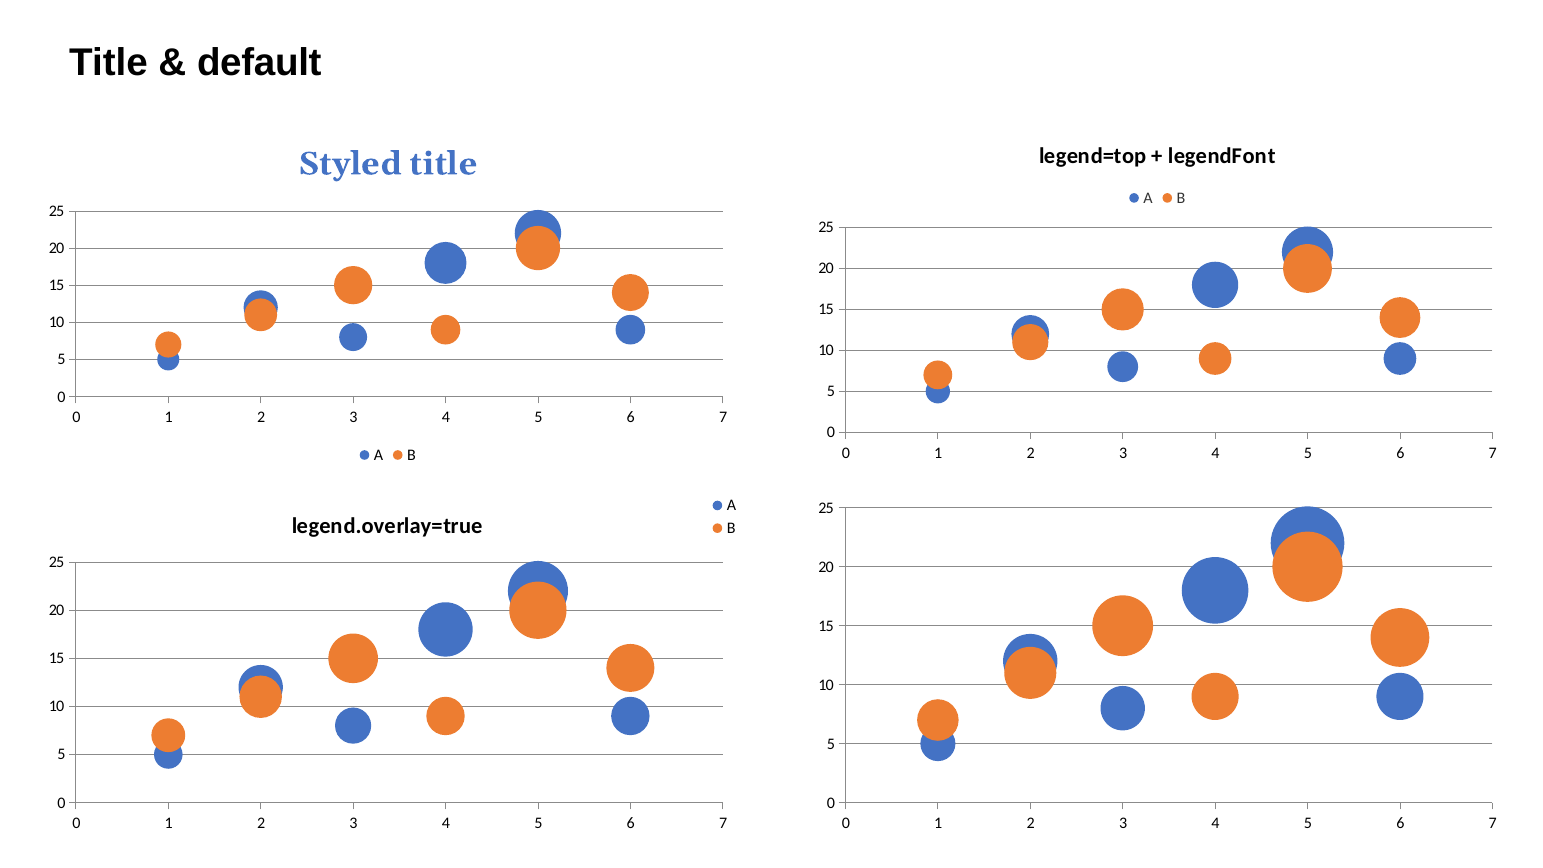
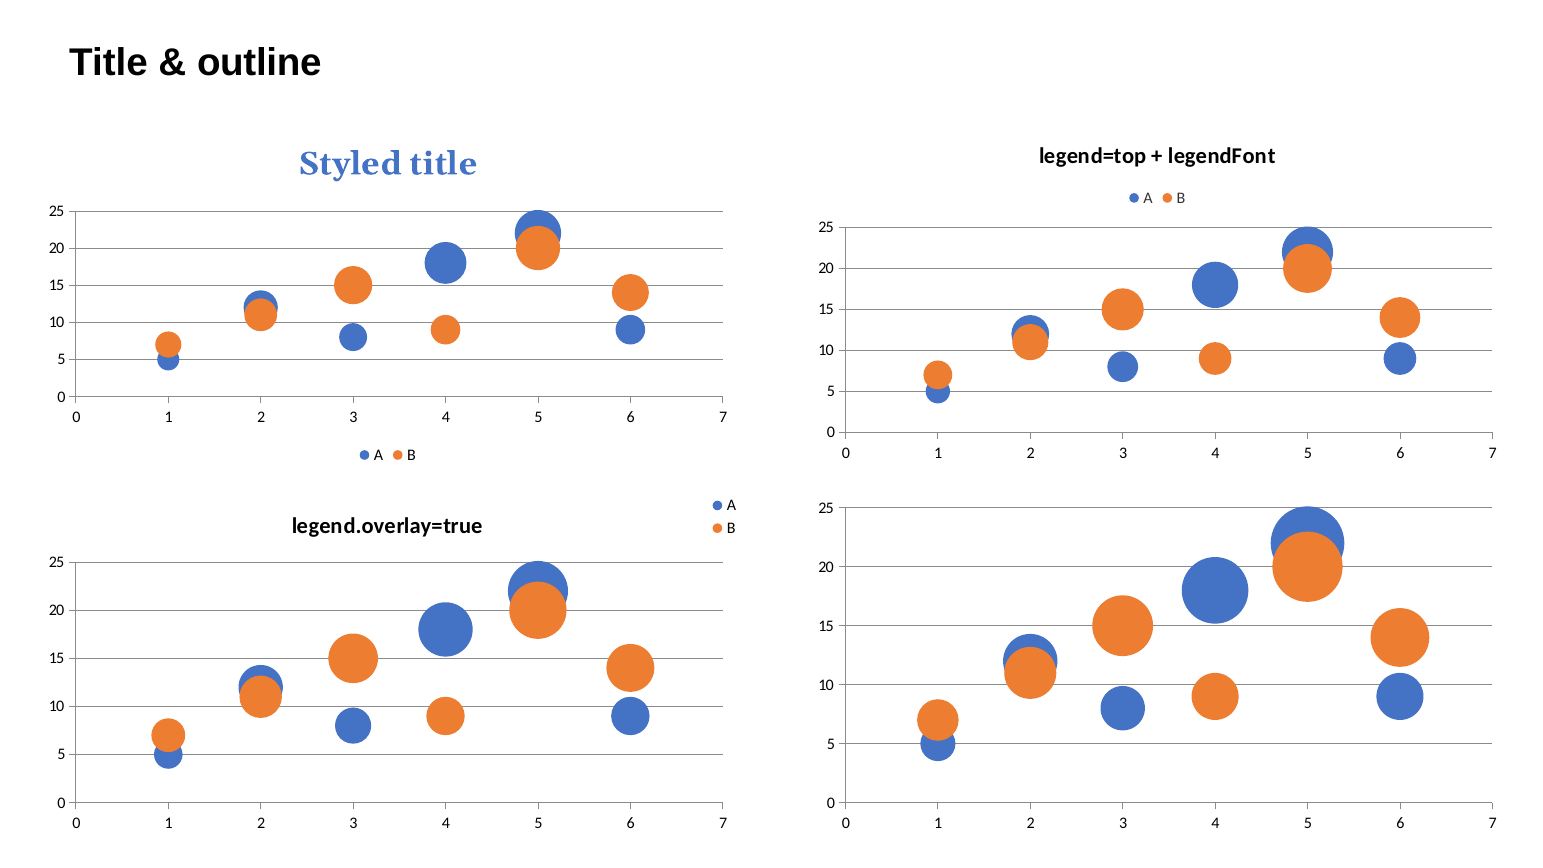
default: default -> outline
